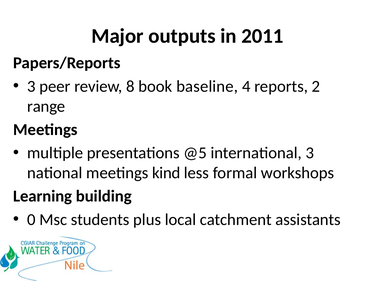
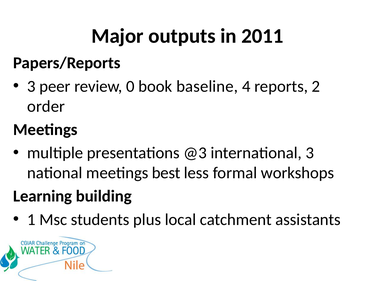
8: 8 -> 0
range: range -> order
@5: @5 -> @3
kind: kind -> best
0: 0 -> 1
